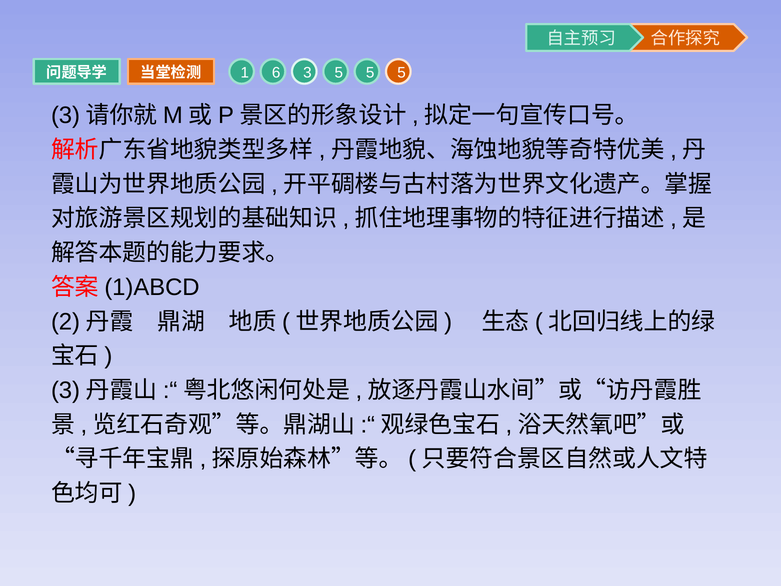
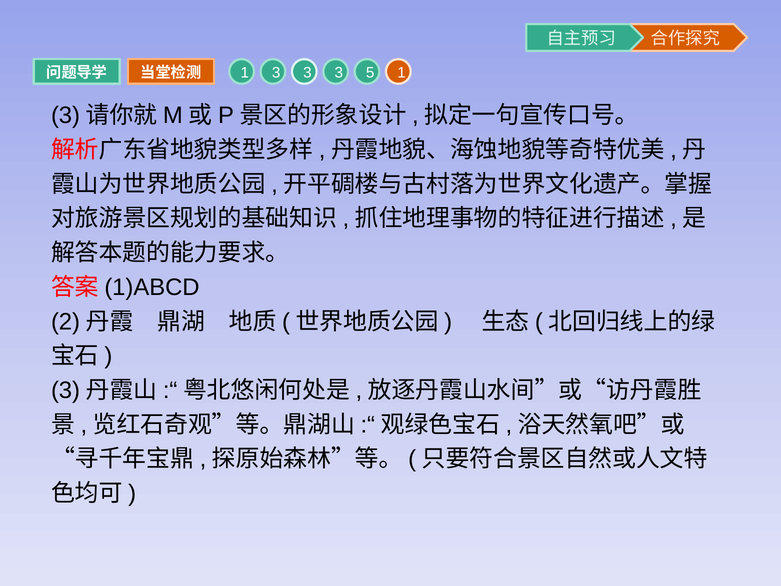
1 6: 6 -> 3
5 at (339, 72): 5 -> 3
5 at (401, 72): 5 -> 1
